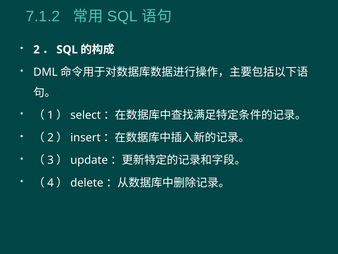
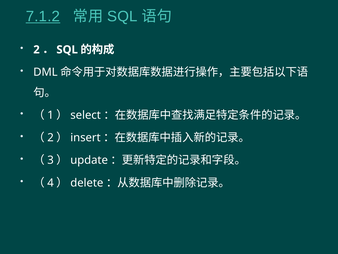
7.1.2 underline: none -> present
